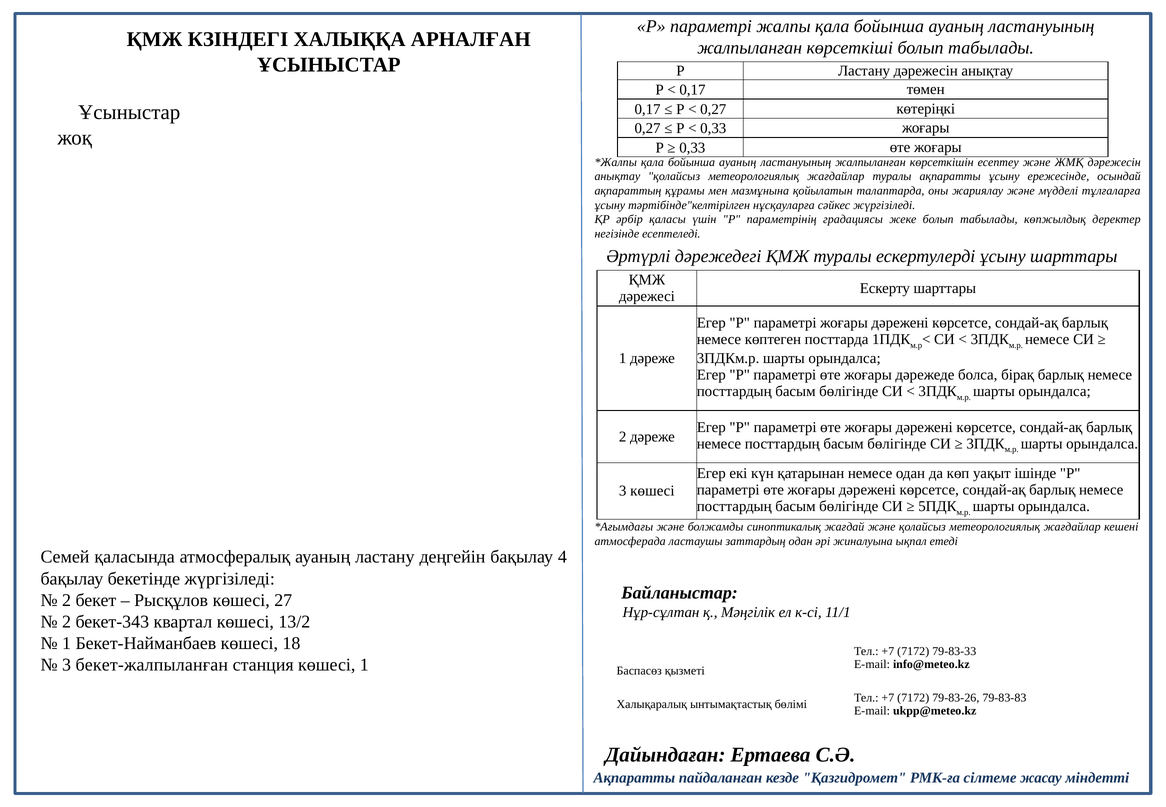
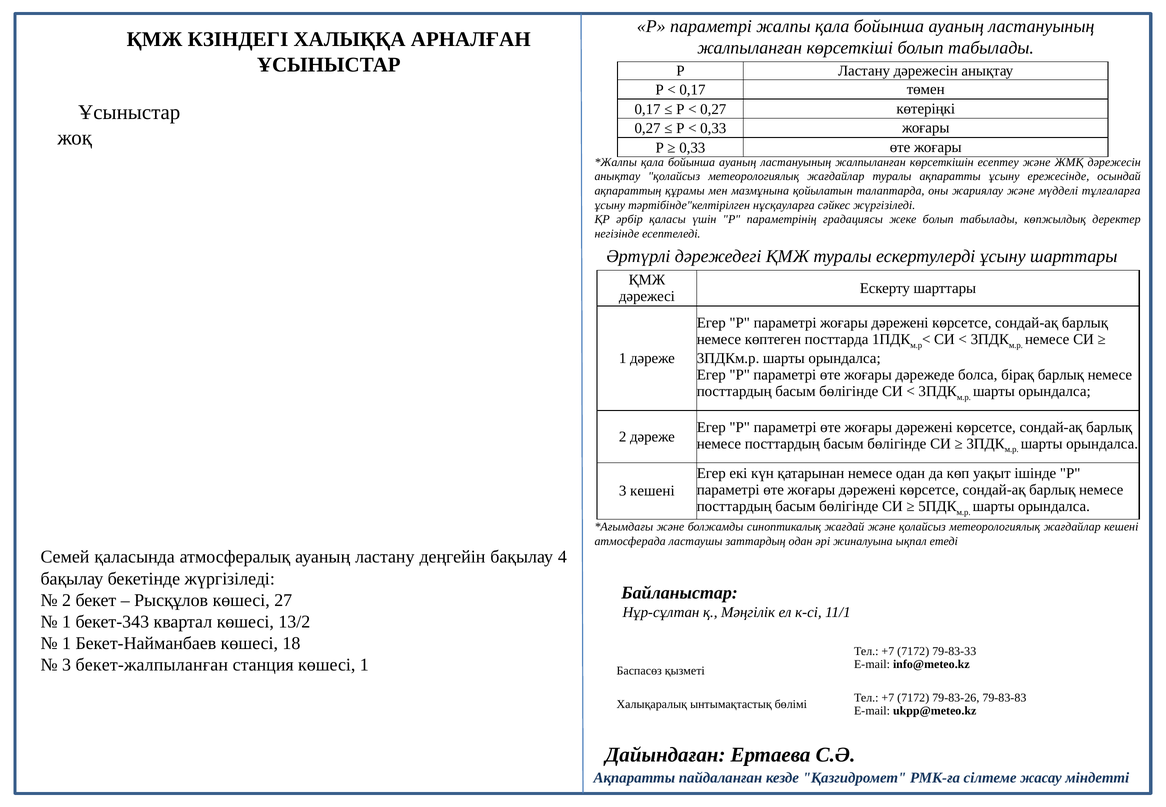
3 көшесі: көшесі -> кешені
2 at (67, 622): 2 -> 1
